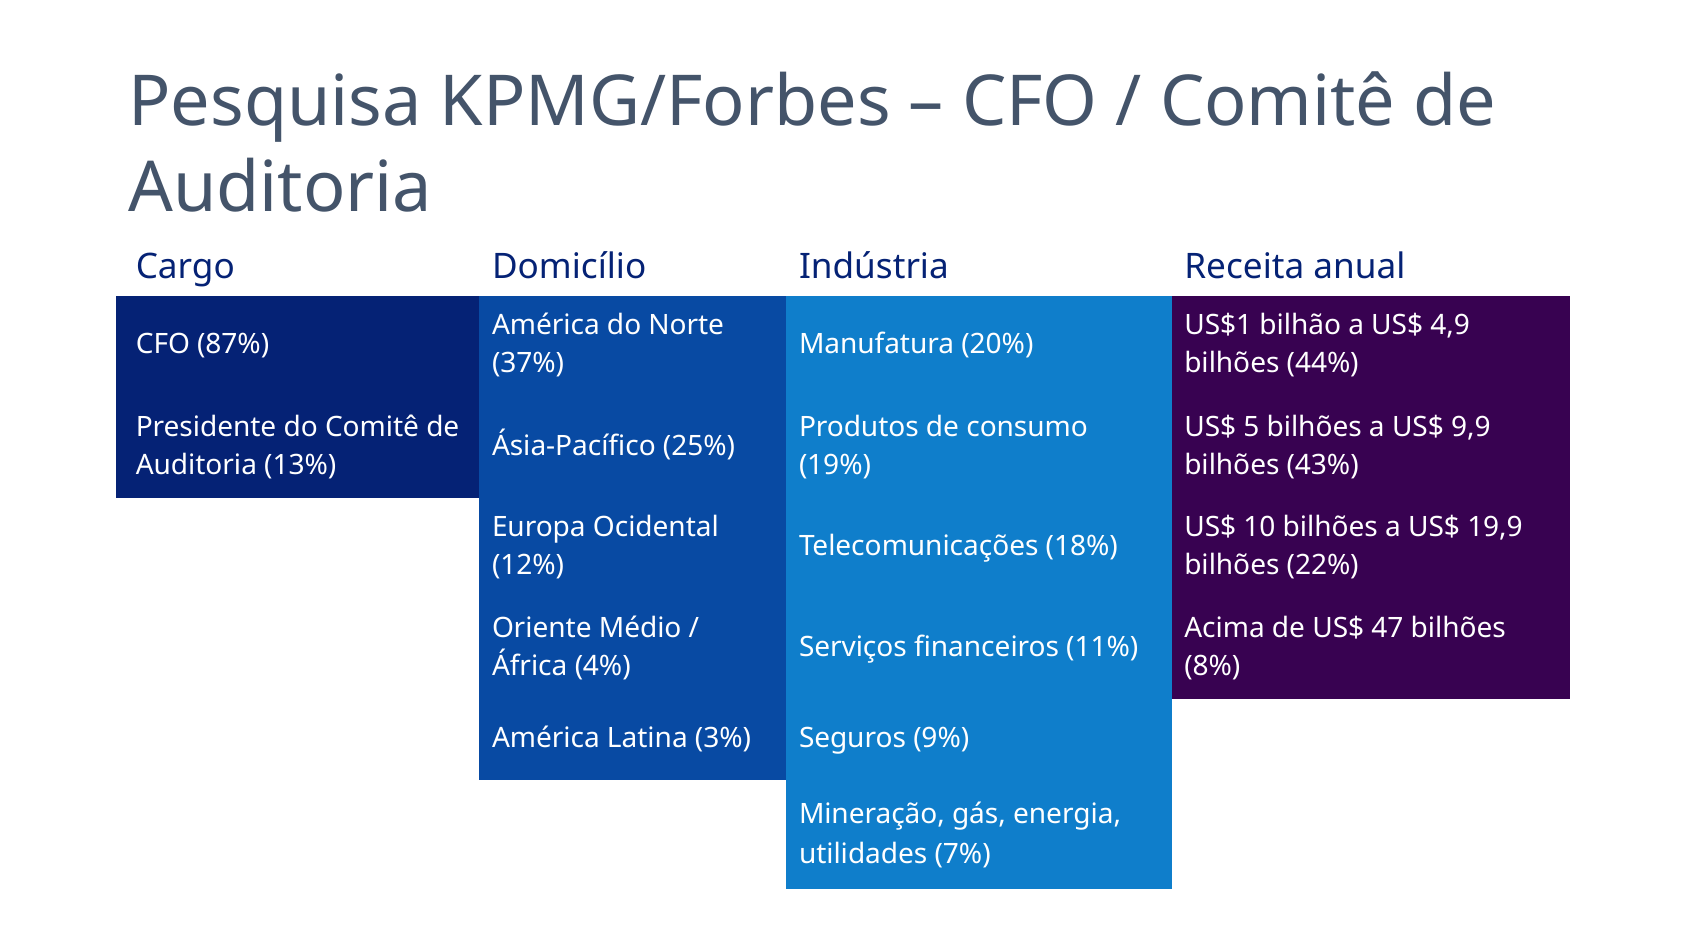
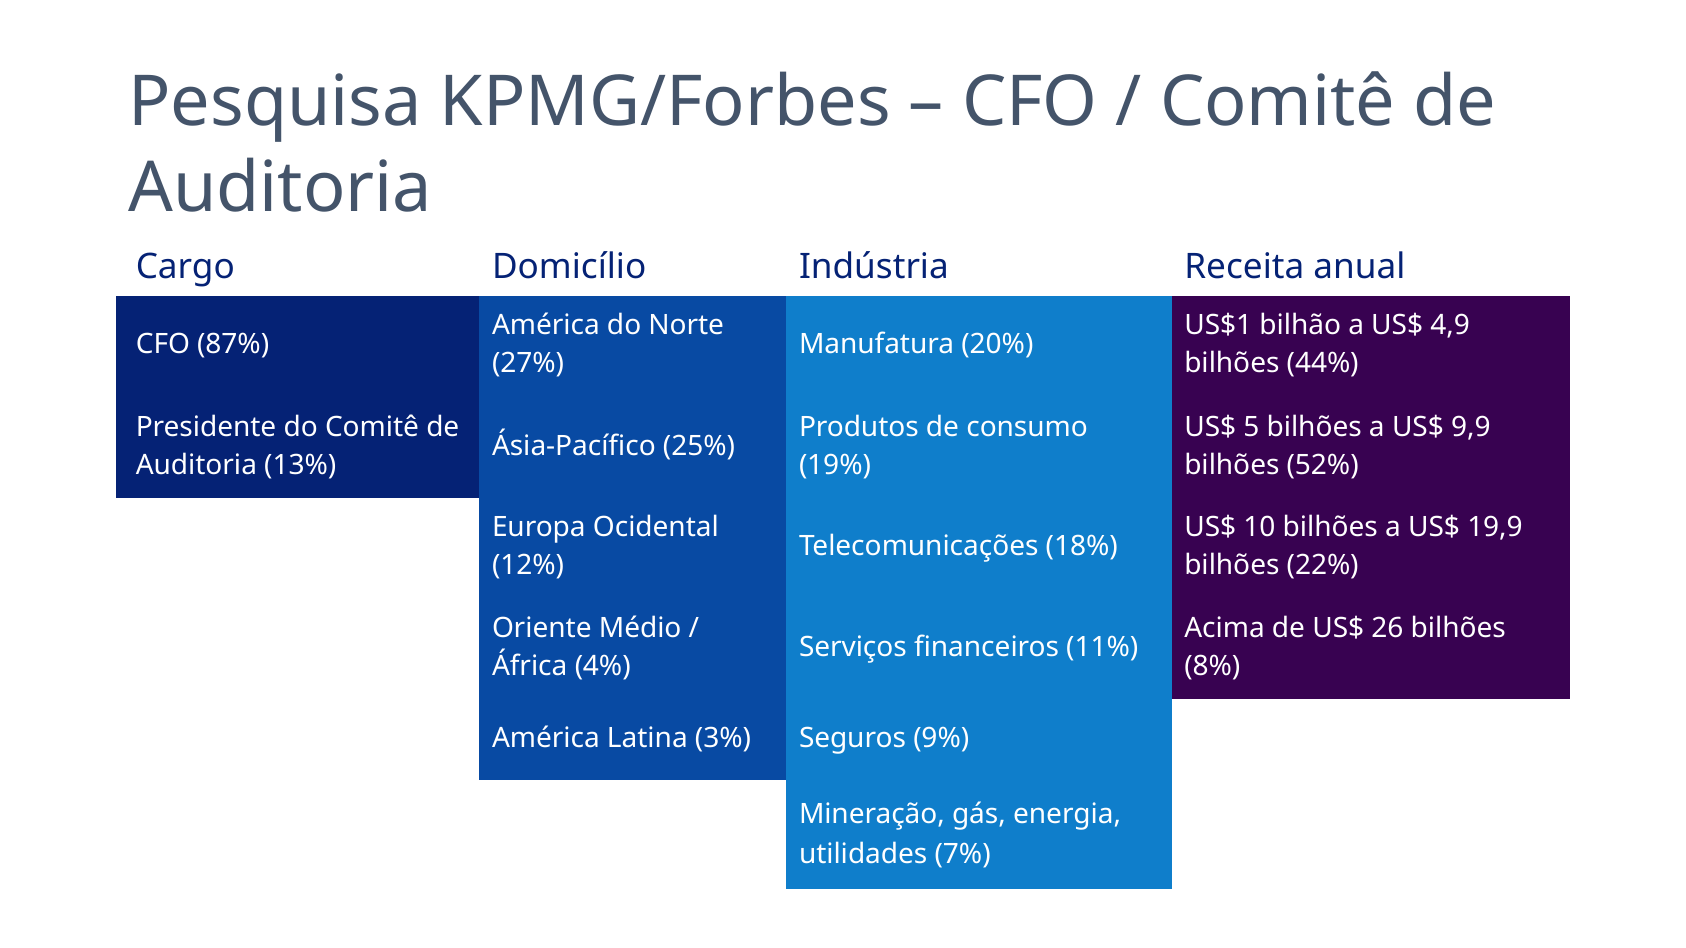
37%: 37% -> 27%
43%: 43% -> 52%
47: 47 -> 26
